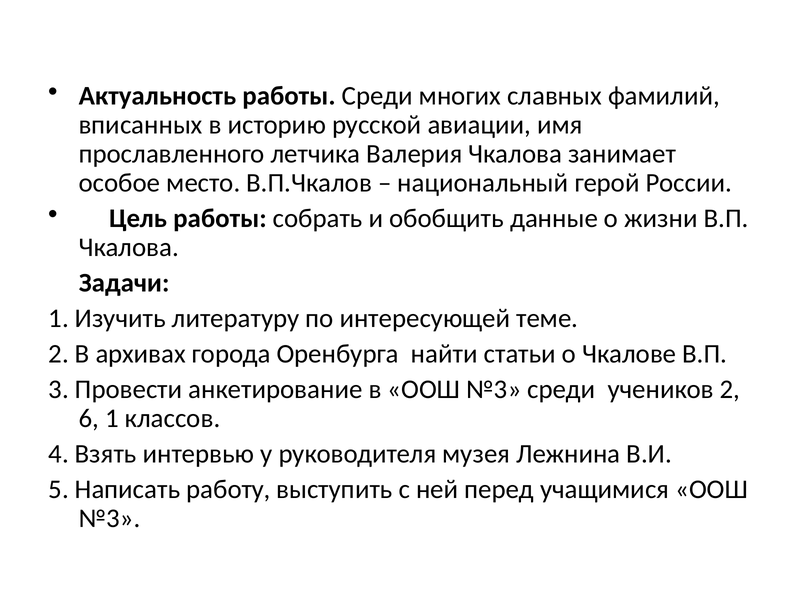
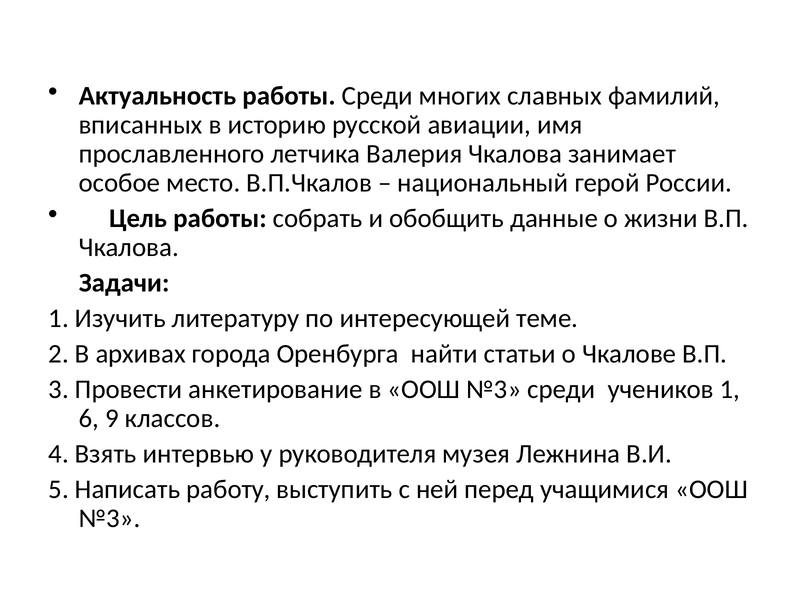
учеников 2: 2 -> 1
6 1: 1 -> 9
